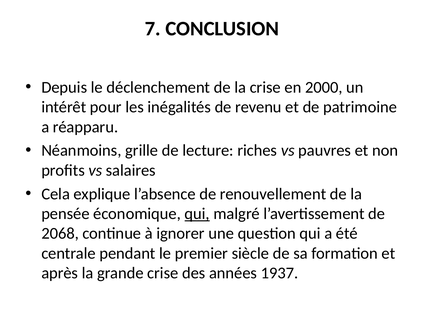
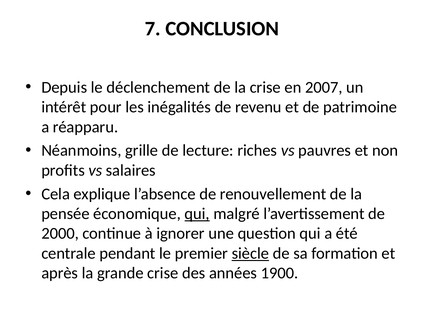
2000: 2000 -> 2007
2068: 2068 -> 2000
siècle underline: none -> present
1937: 1937 -> 1900
